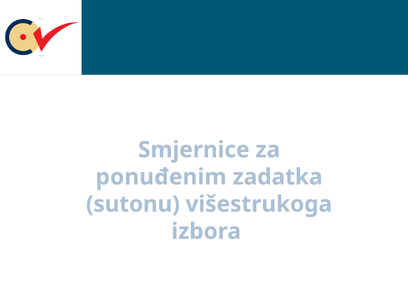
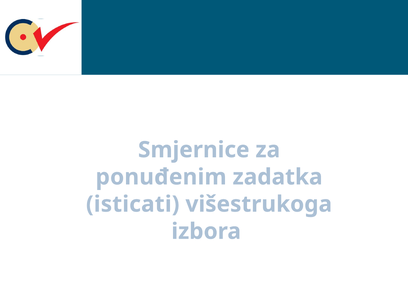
sutonu: sutonu -> isticati
